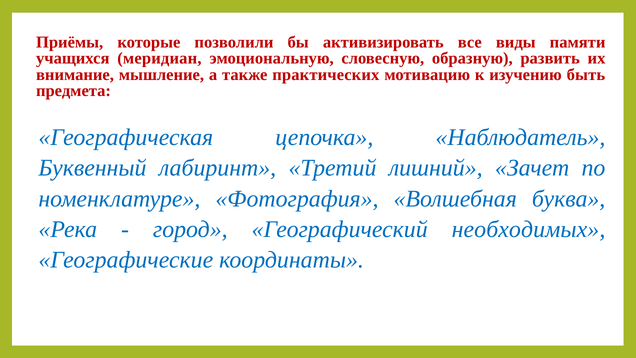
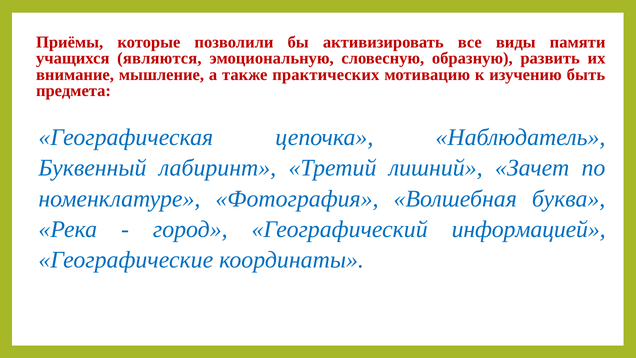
меридиан: меридиан -> являются
необходимых: необходимых -> информацией
